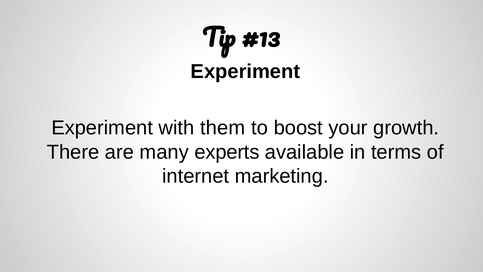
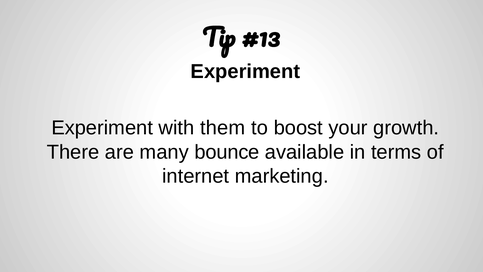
experts: experts -> bounce
